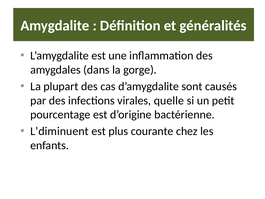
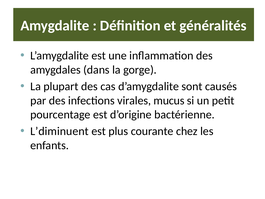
quelle: quelle -> mucus
